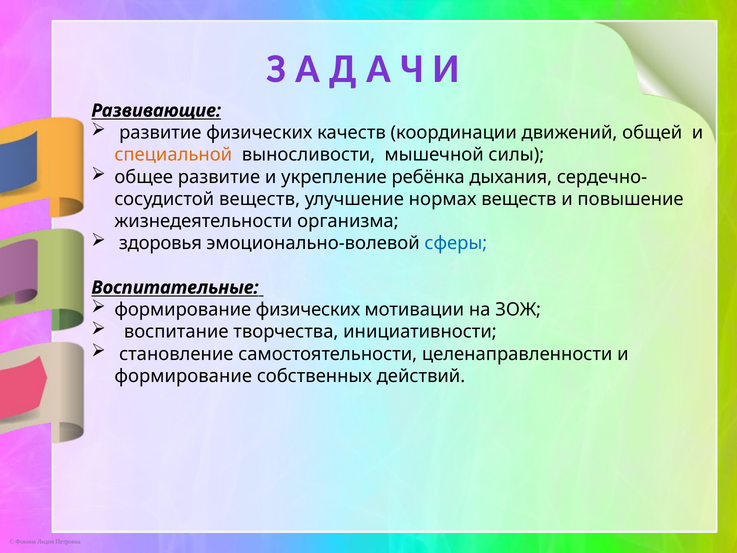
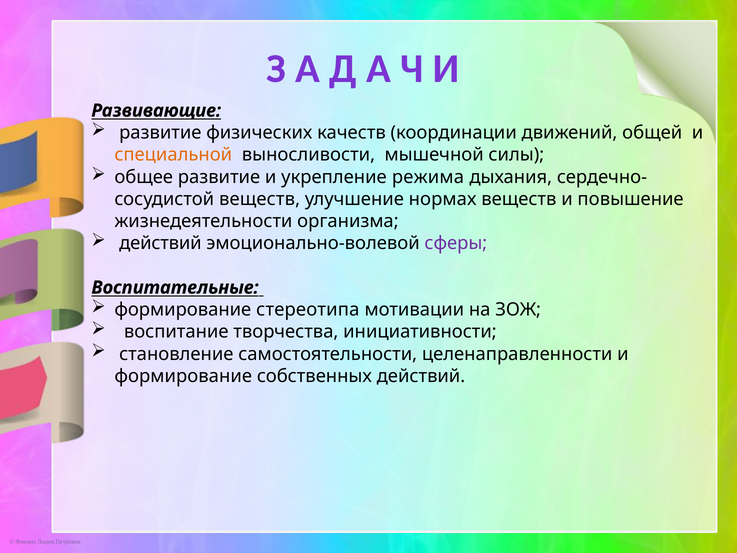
ребёнка: ребёнка -> режима
здоровья at (160, 243): здоровья -> действий
сферы colour: blue -> purple
формирование физических: физических -> стереотипа
